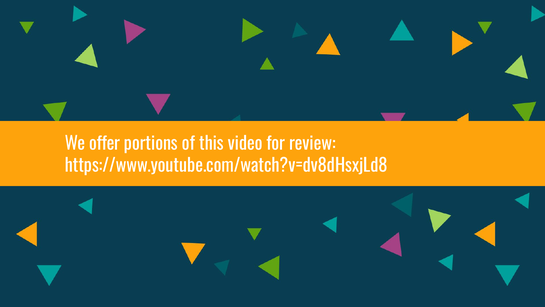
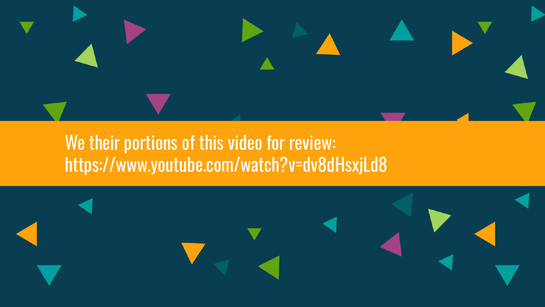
offer: offer -> their
